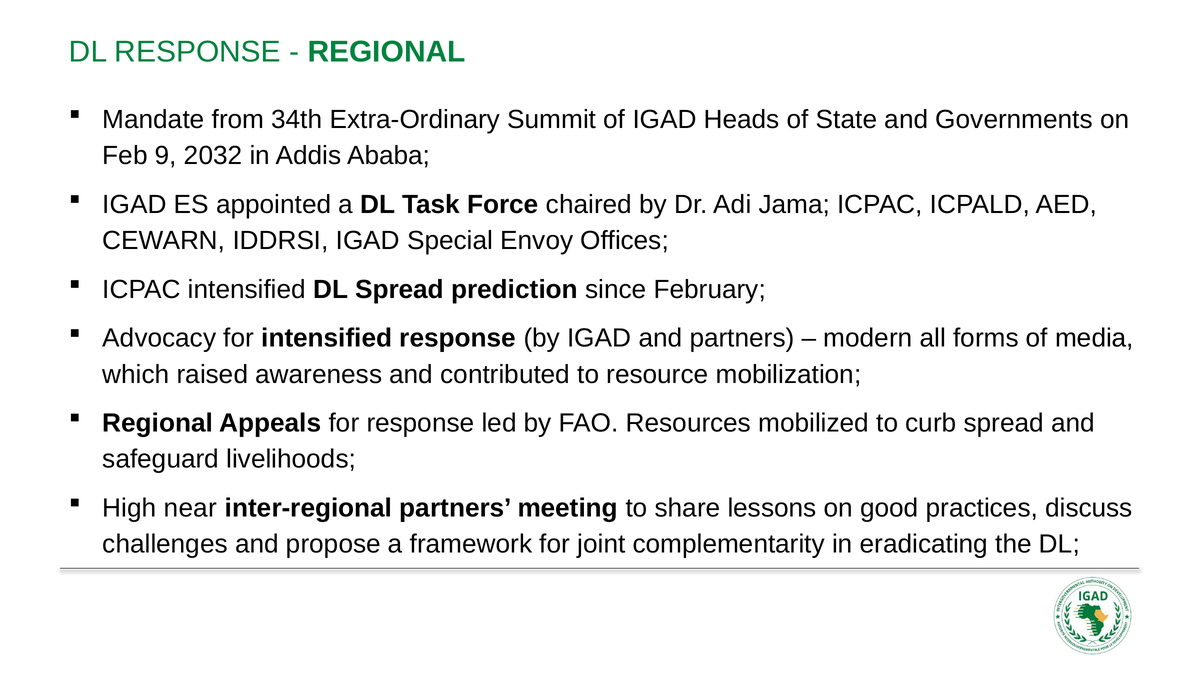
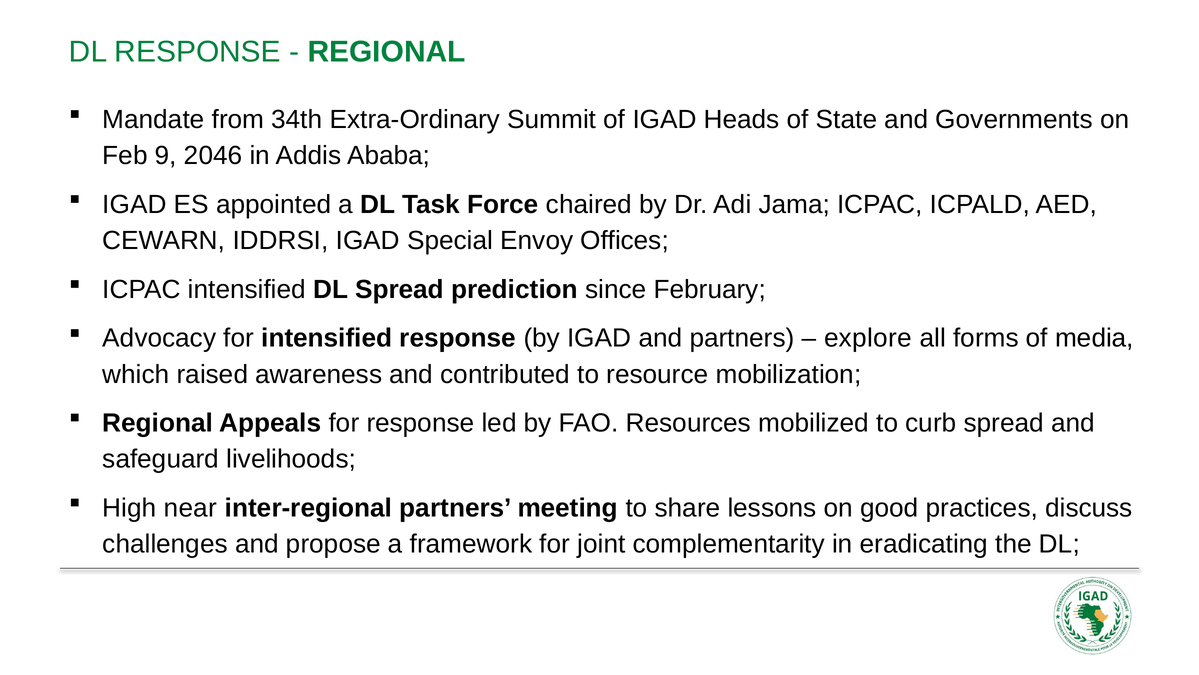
2032: 2032 -> 2046
modern: modern -> explore
